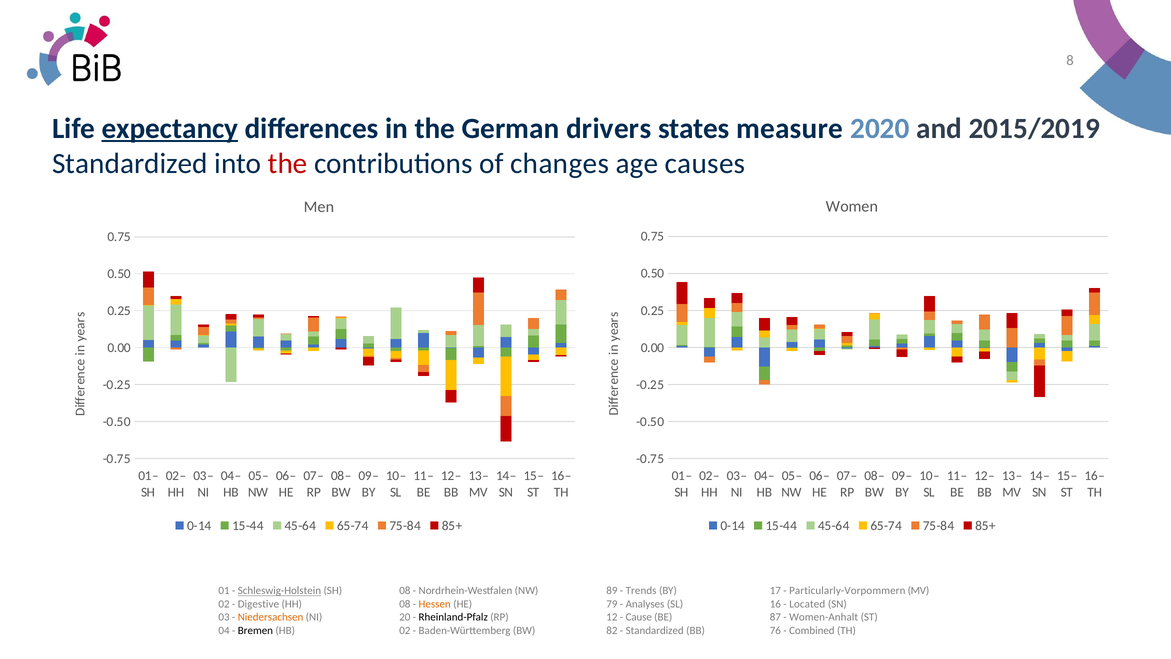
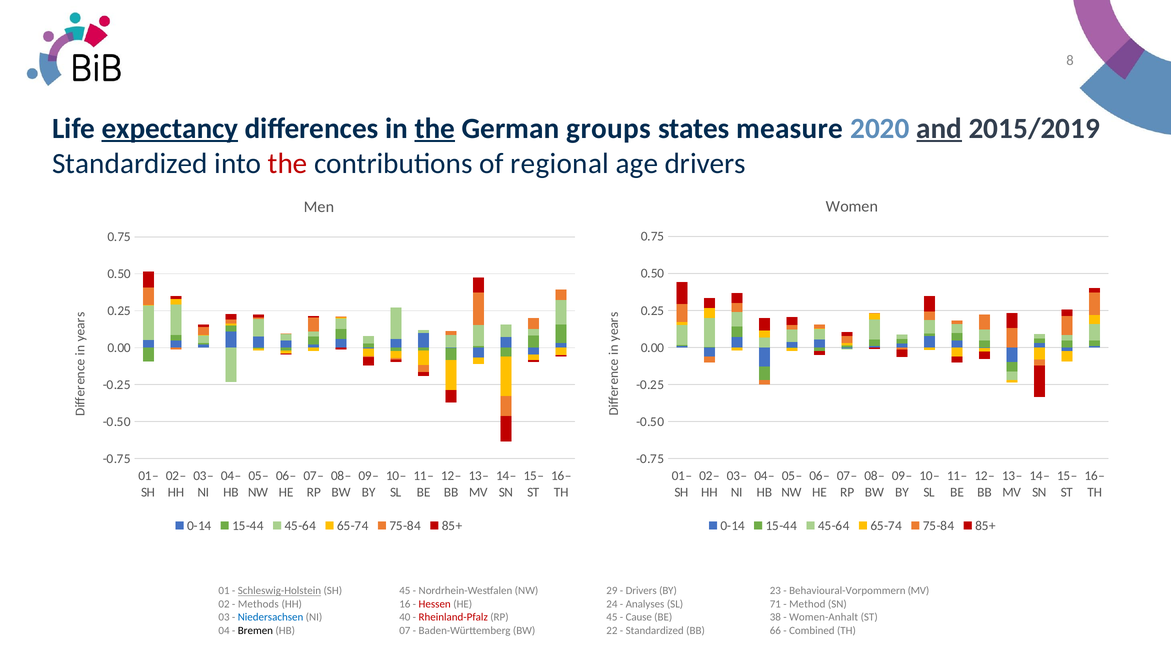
the at (435, 128) underline: none -> present
drivers: drivers -> groups
and underline: none -> present
changes: changes -> regional
age causes: causes -> drivers
SH 08: 08 -> 45
89: 89 -> 29
Trends at (641, 591): Trends -> Drivers
17: 17 -> 23
Particularly-Vorpommern: Particularly-Vorpommern -> Behavioural-Vorpommern
Digestive: Digestive -> Methods
HH 08: 08 -> 16
Hessen colour: orange -> red
79: 79 -> 24
16: 16 -> 71
Located: Located -> Method
Niedersachsen colour: orange -> blue
20: 20 -> 40
Rheinland-Pfalz colour: black -> red
RP 12: 12 -> 45
87: 87 -> 38
HB 02: 02 -> 07
82: 82 -> 22
76: 76 -> 66
